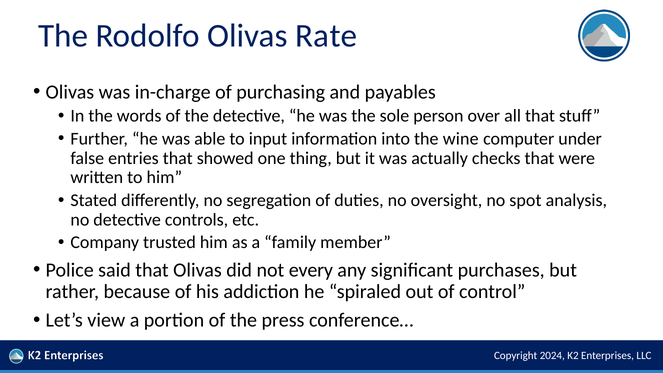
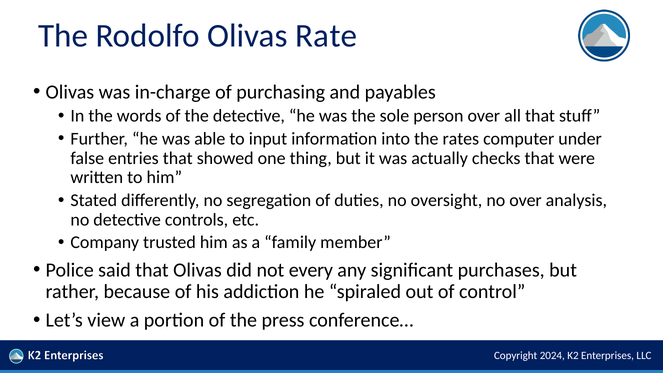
wine: wine -> rates
no spot: spot -> over
